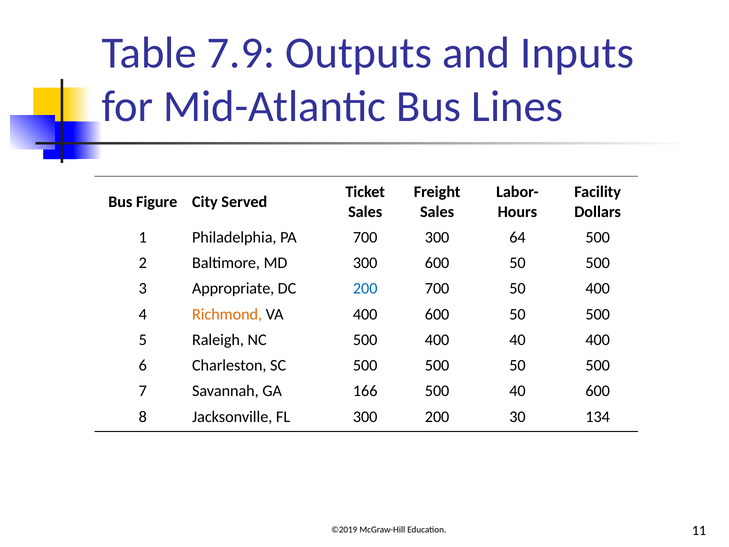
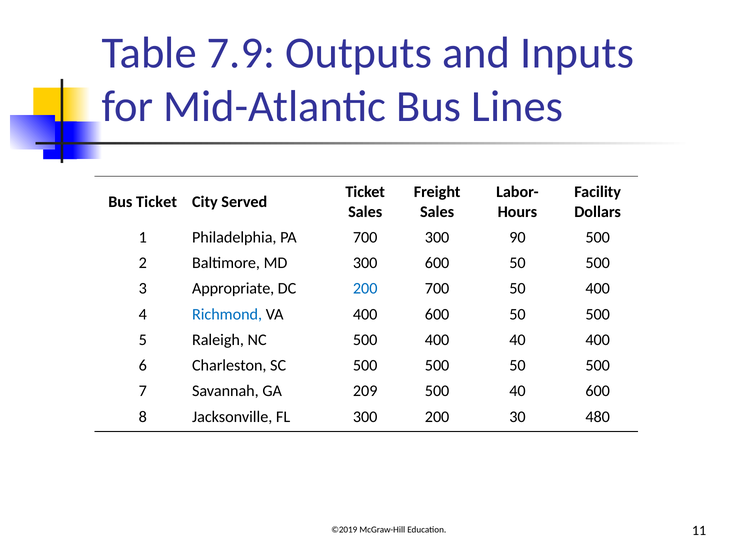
Bus Figure: Figure -> Ticket
64: 64 -> 90
Richmond colour: orange -> blue
166: 166 -> 209
134: 134 -> 480
